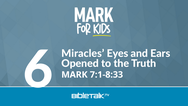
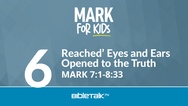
Miracles: Miracles -> Reached
